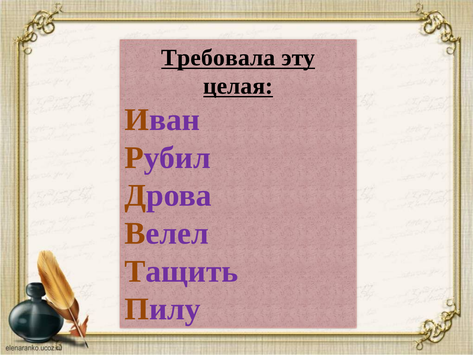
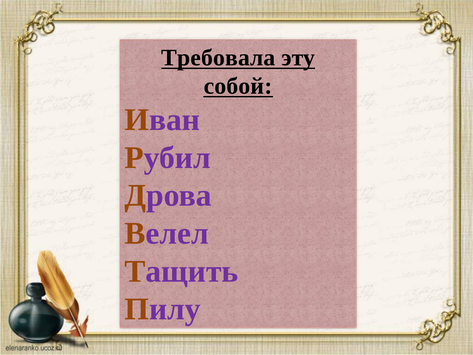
целая: целая -> собой
